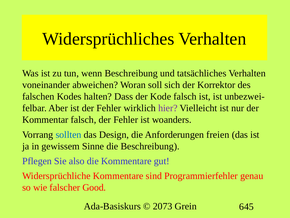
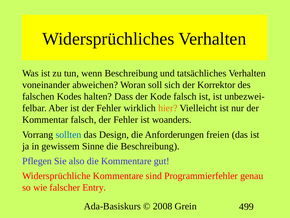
hier colour: purple -> orange
Good: Good -> Entry
2073: 2073 -> 2008
645: 645 -> 499
